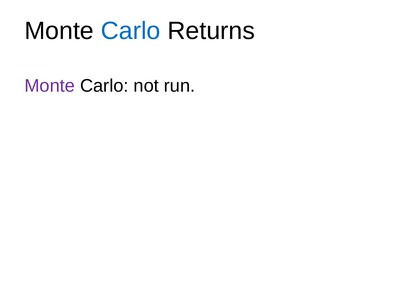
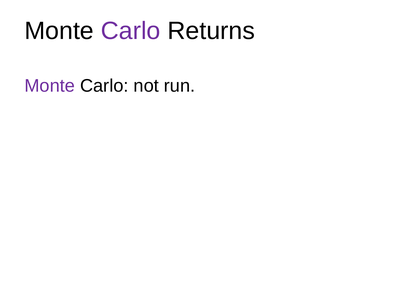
Carlo at (131, 31) colour: blue -> purple
